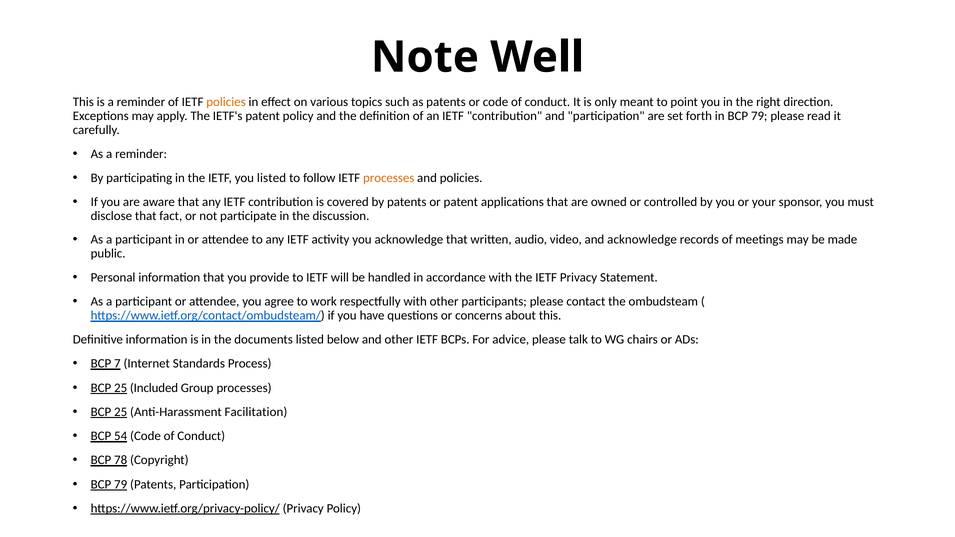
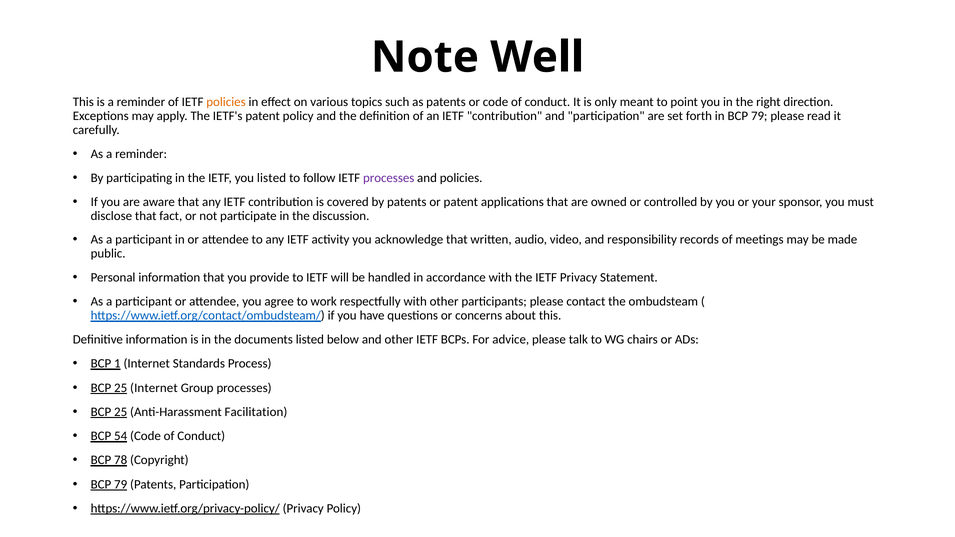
processes at (389, 178) colour: orange -> purple
and acknowledge: acknowledge -> responsibility
7: 7 -> 1
25 Included: Included -> Internet
